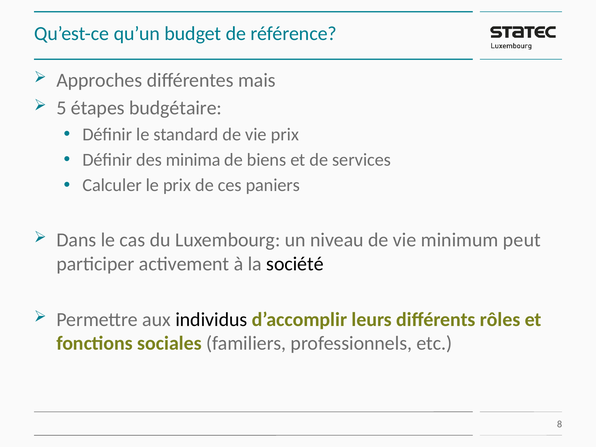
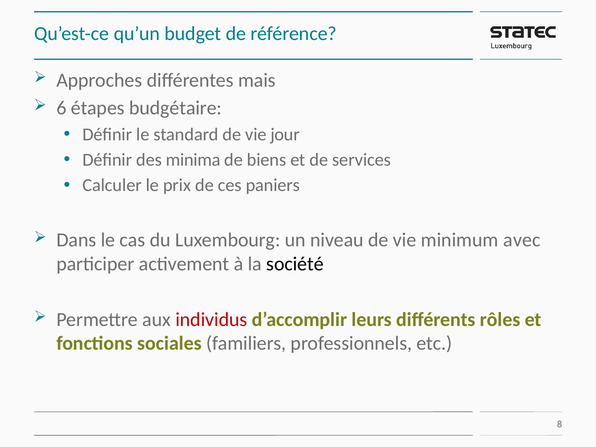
5: 5 -> 6
vie prix: prix -> jour
peut: peut -> avec
individus colour: black -> red
